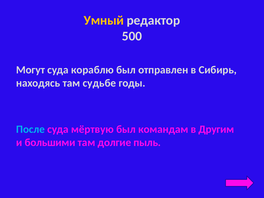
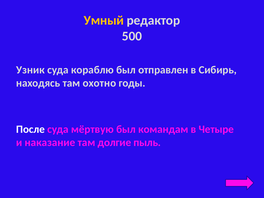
Могут: Могут -> Узник
судьбе: судьбе -> охотно
После colour: light blue -> white
Другим: Другим -> Четыре
большими: большими -> наказание
